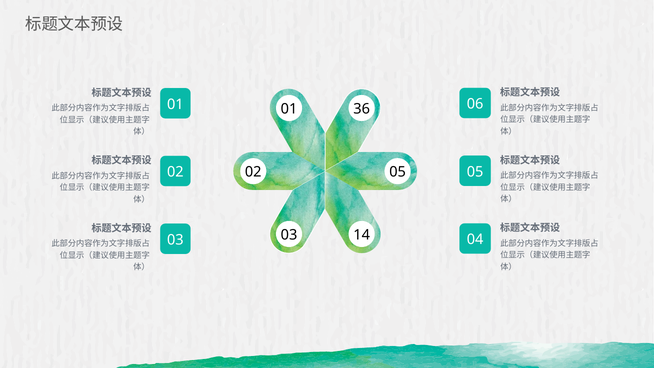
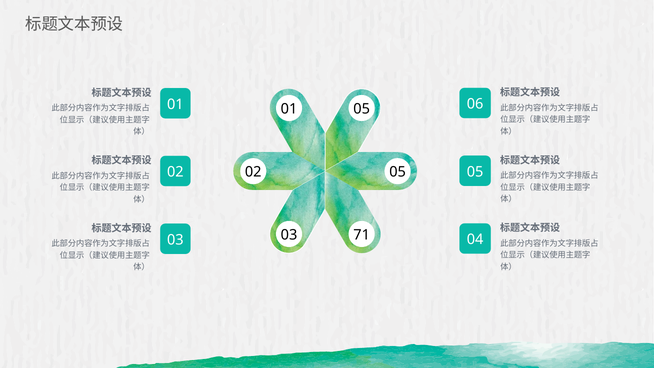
01 36: 36 -> 05
14: 14 -> 71
